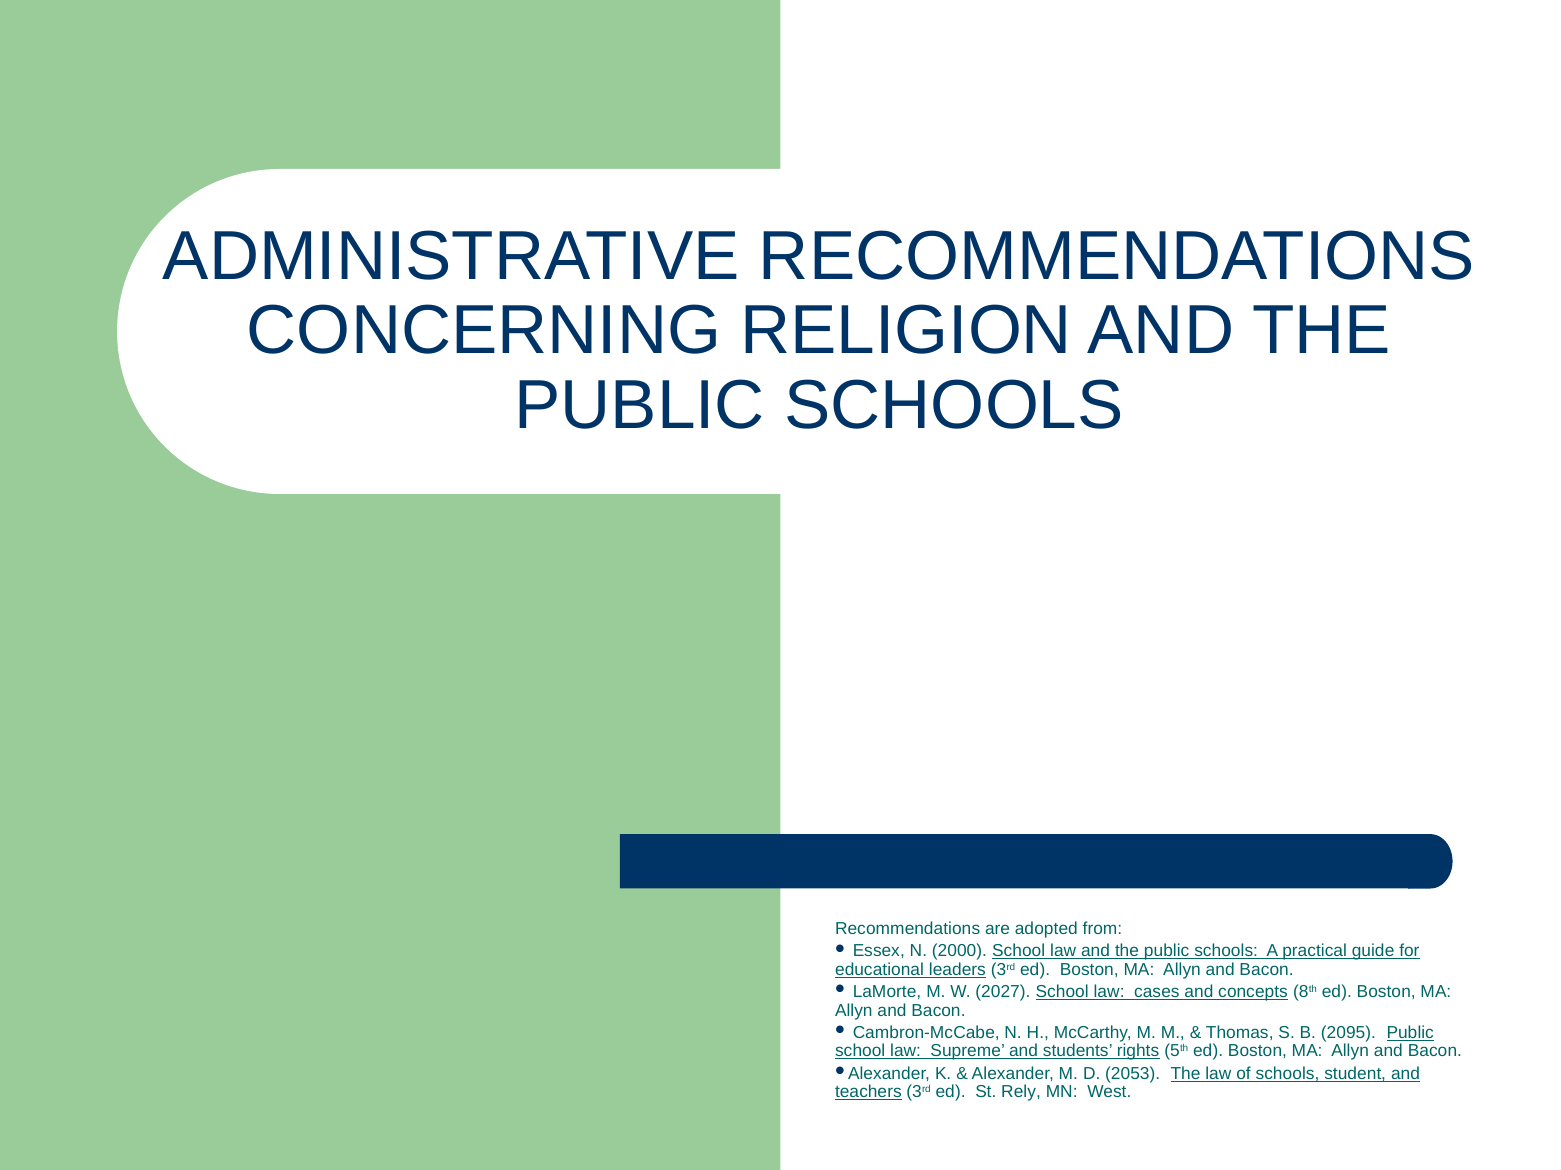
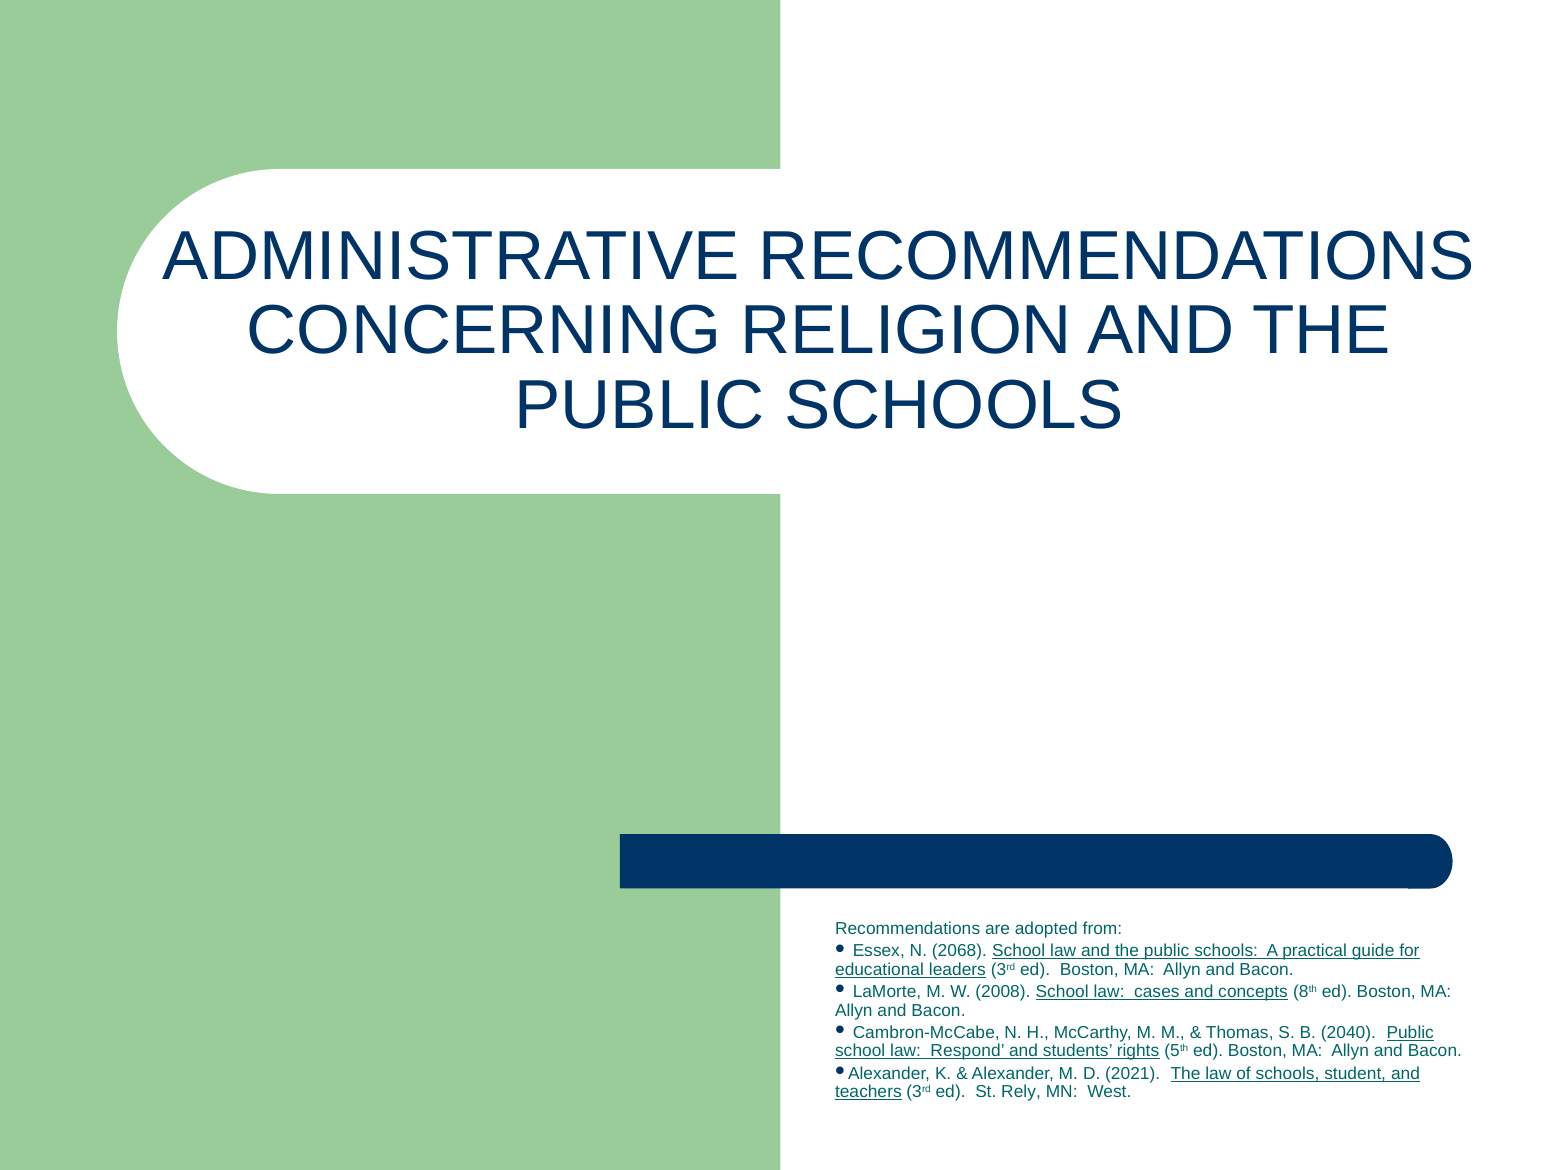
2000: 2000 -> 2068
2027: 2027 -> 2008
2095: 2095 -> 2040
Supreme: Supreme -> Respond
2053: 2053 -> 2021
